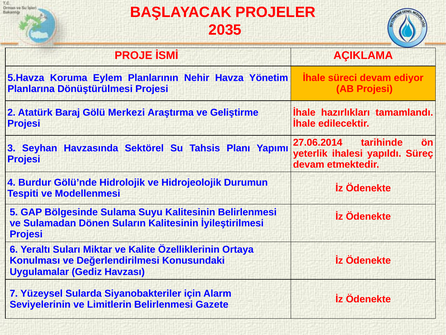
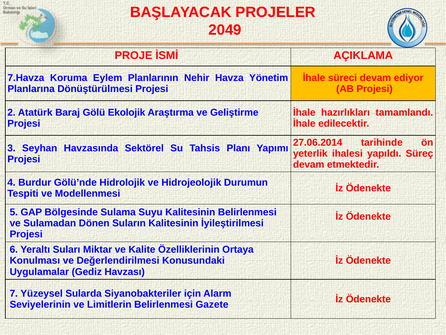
2035: 2035 -> 2049
5.Havza: 5.Havza -> 7.Havza
Merkezi: Merkezi -> Ekolojik
